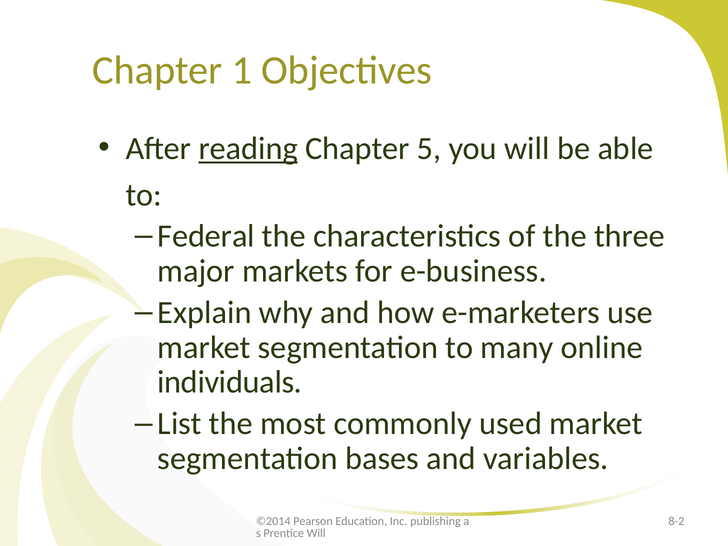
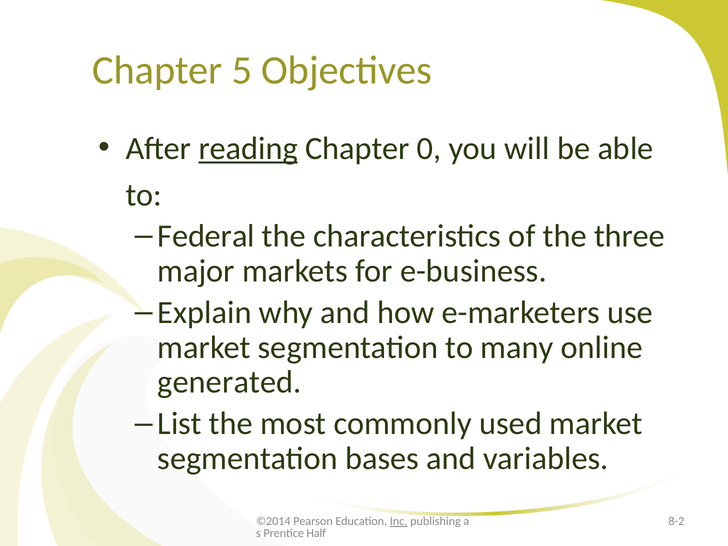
1: 1 -> 5
5: 5 -> 0
individuals: individuals -> generated
Inc underline: none -> present
Prentice Will: Will -> Half
